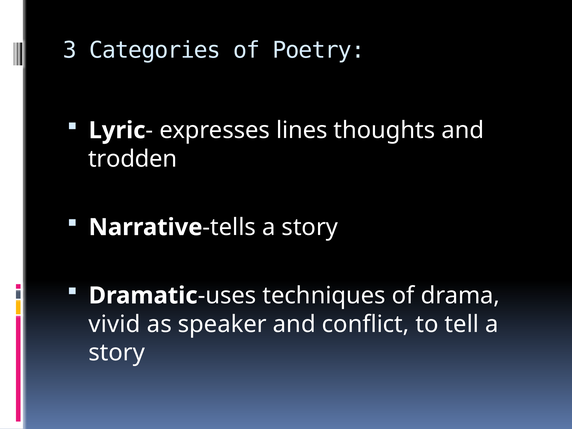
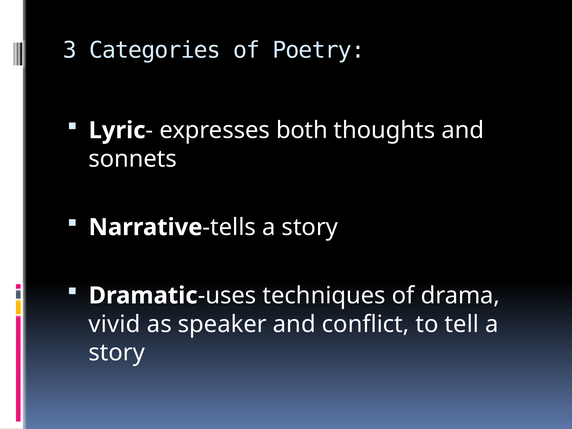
lines: lines -> both
trodden: trodden -> sonnets
